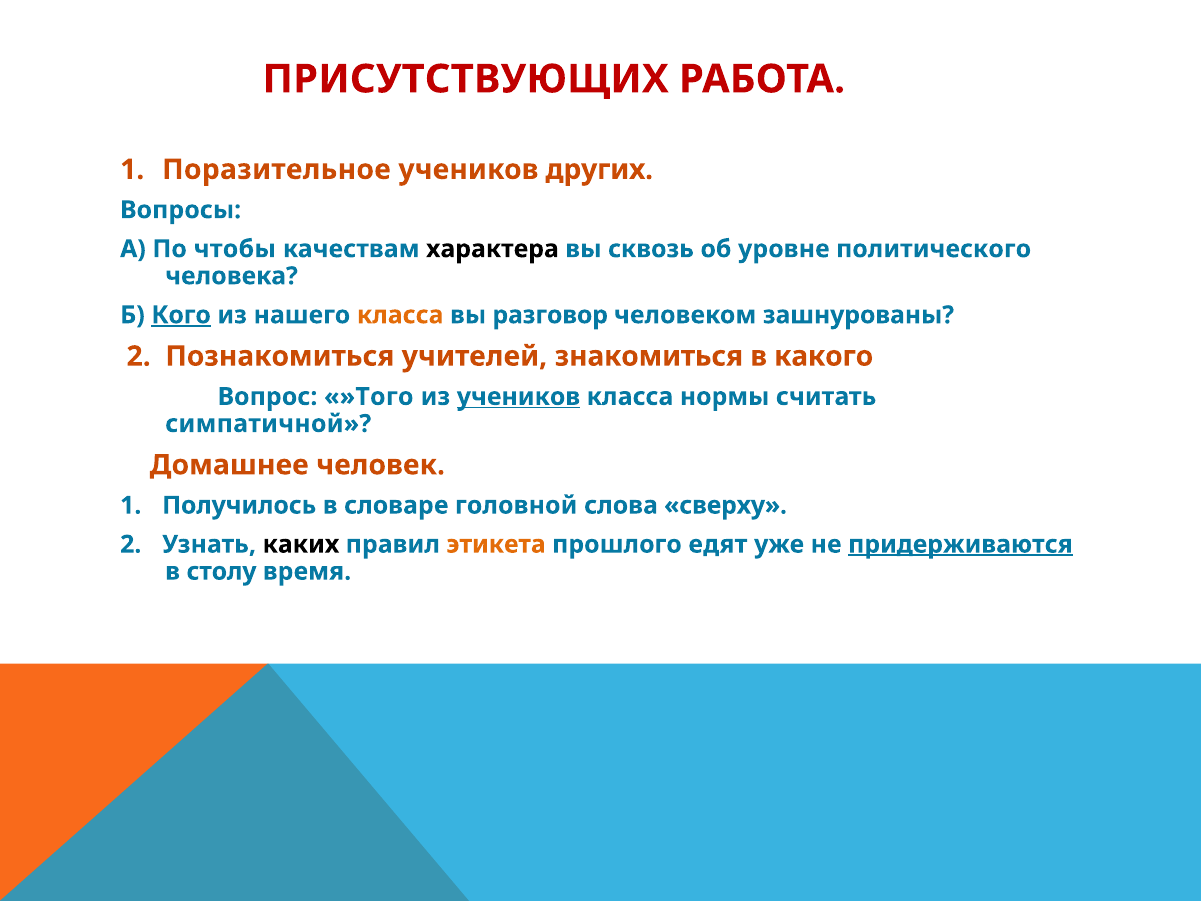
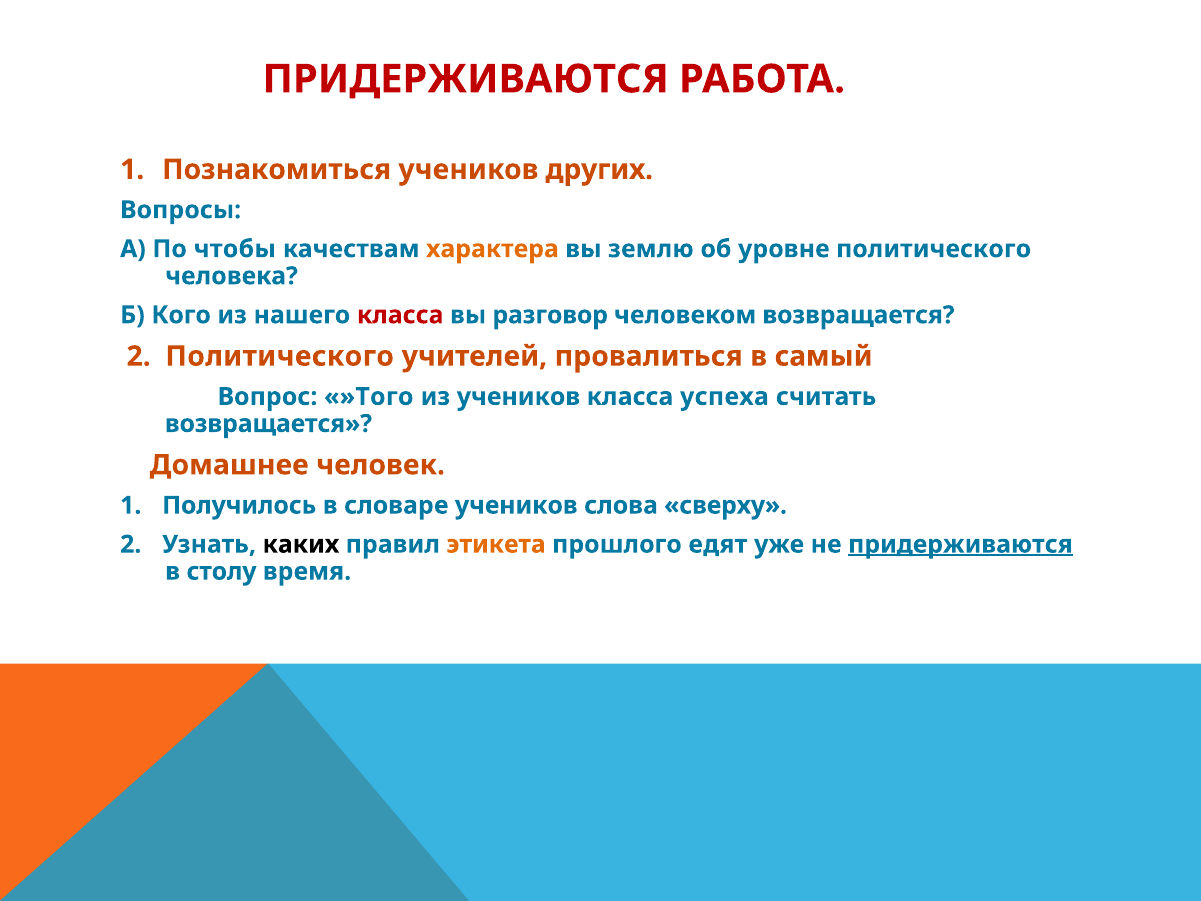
ПРИСУТСТВУЮЩИХ at (466, 79): ПРИСУТСТВУЮЩИХ -> ПРИДЕРЖИВАЮТСЯ
Поразительное: Поразительное -> Познакомиться
характера colour: black -> orange
сквозь: сквозь -> землю
Кого underline: present -> none
класса at (400, 315) colour: orange -> red
человеком зашнурованы: зашнурованы -> возвращается
2 Познакомиться: Познакомиться -> Политического
знакомиться: знакомиться -> провалиться
какого: какого -> самый
учеников at (518, 397) underline: present -> none
нормы: нормы -> успеха
симпатичной at (268, 424): симпатичной -> возвращается
словаре головной: головной -> учеников
